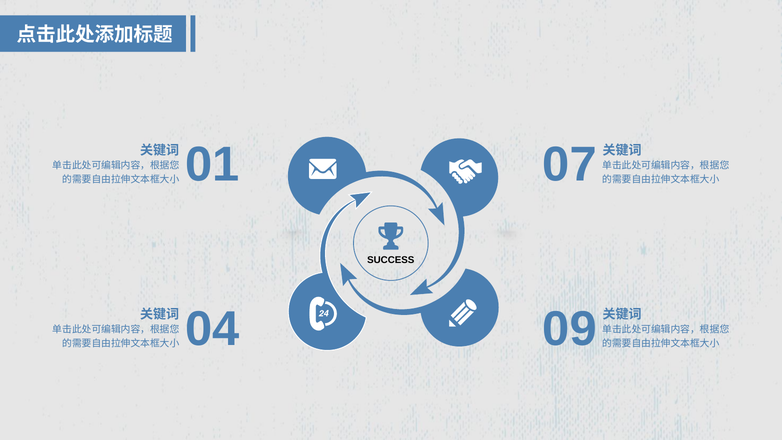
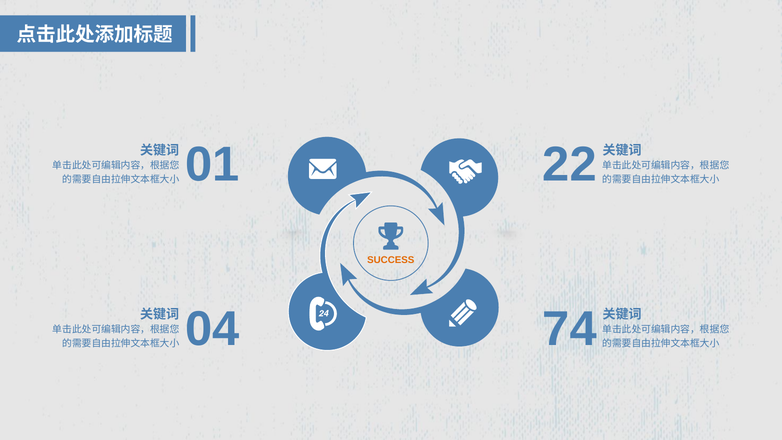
07: 07 -> 22
SUCCESS colour: black -> orange
09: 09 -> 74
